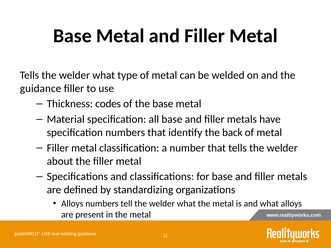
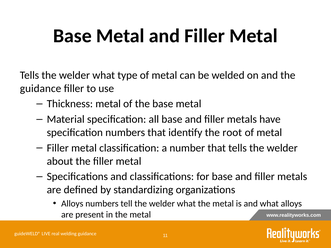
Thickness codes: codes -> metal
back: back -> root
